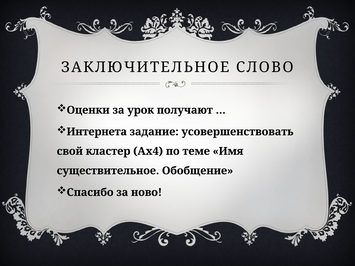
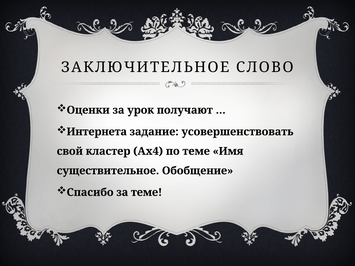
за ново: ново -> теме
